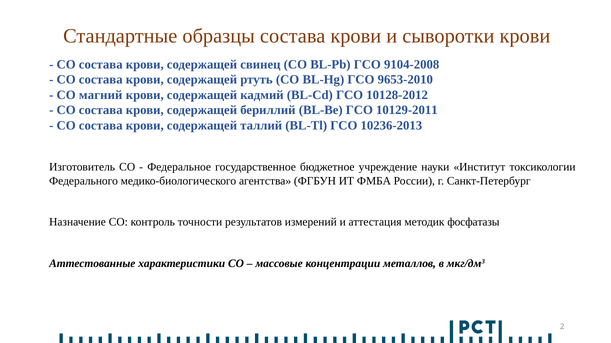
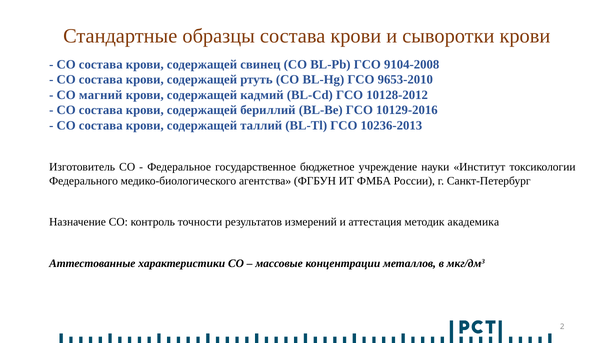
10129-2011: 10129-2011 -> 10129-2016
фосфатазы: фосфатазы -> академика
